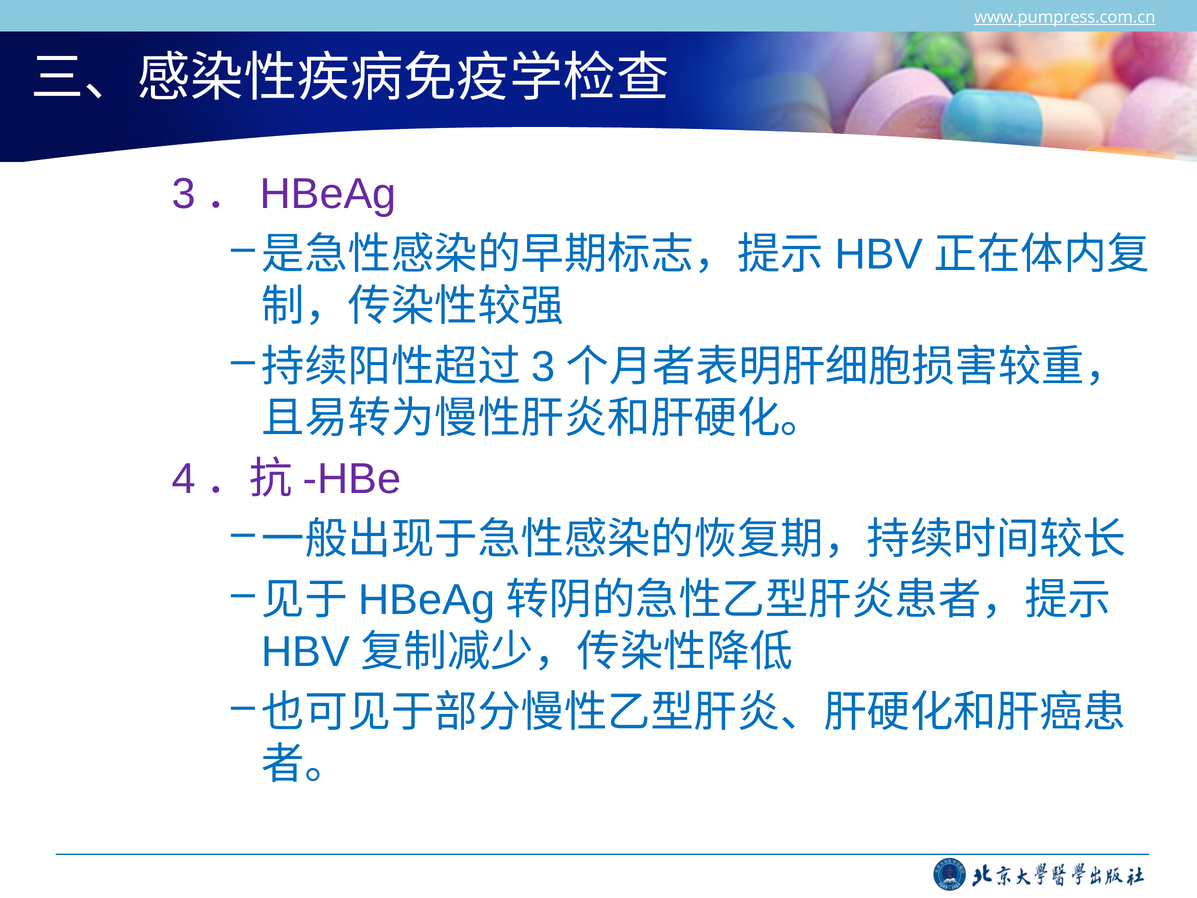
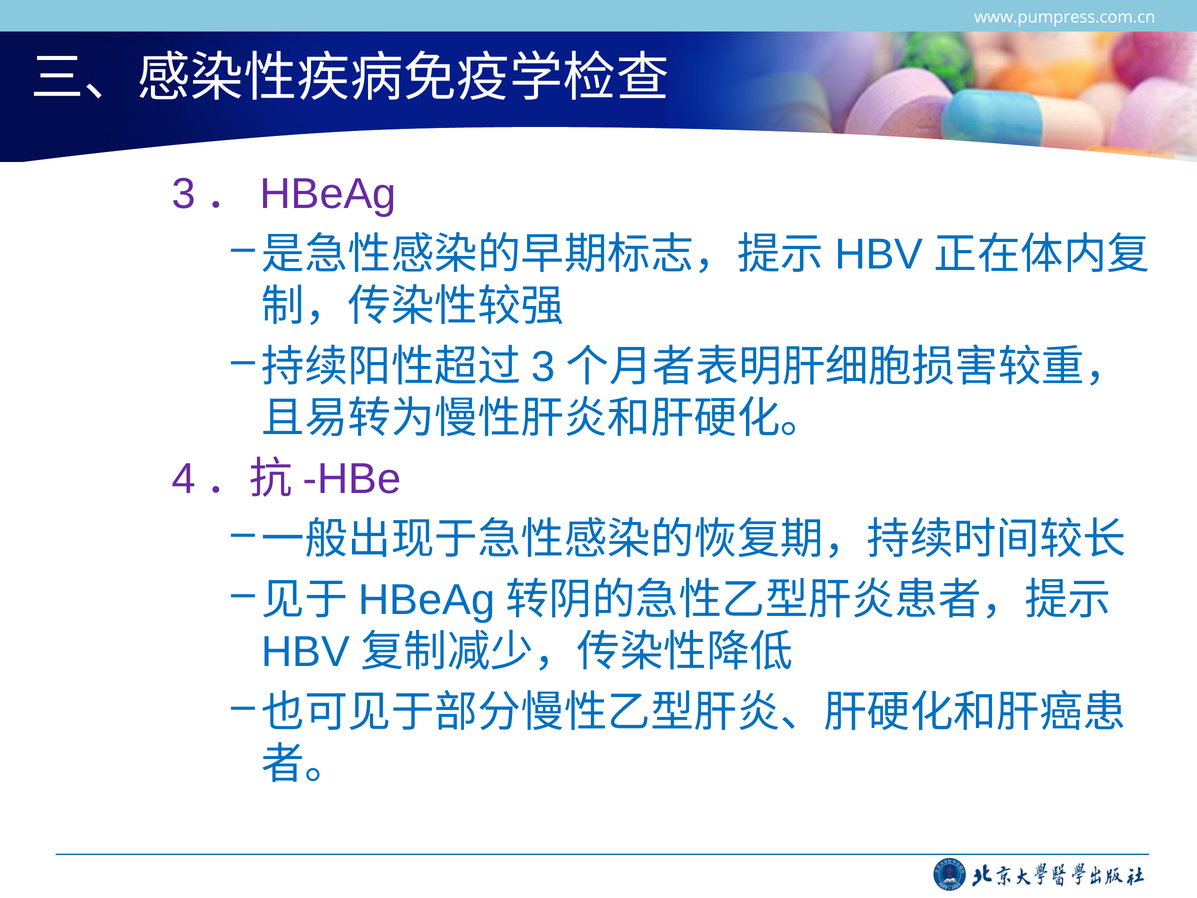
www.pumpress.com.cn underline: present -> none
